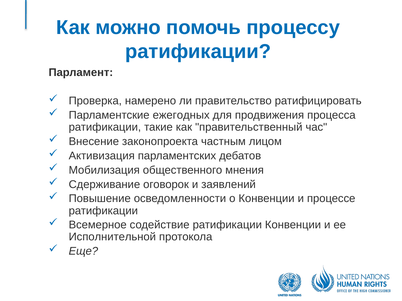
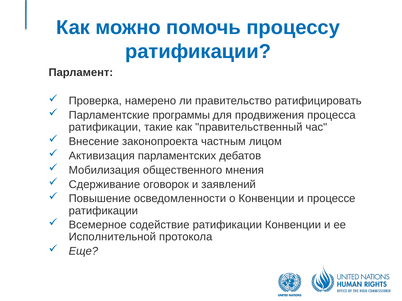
ежегодных: ежегодных -> программы
